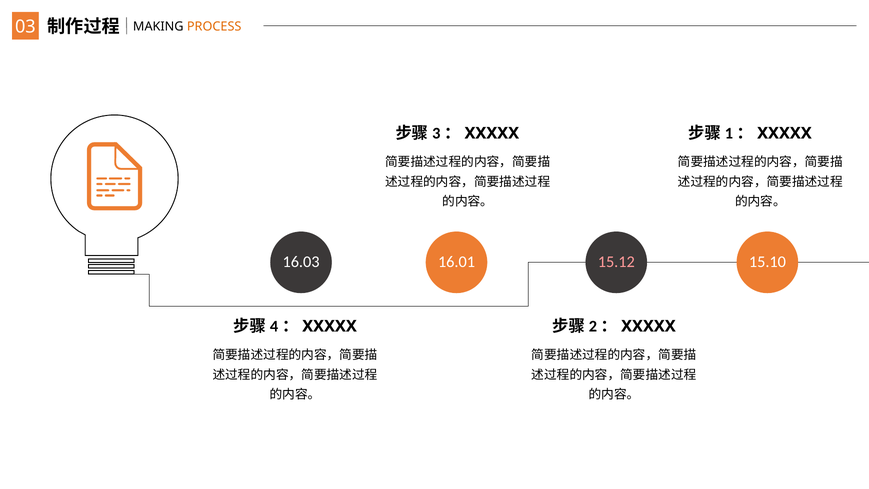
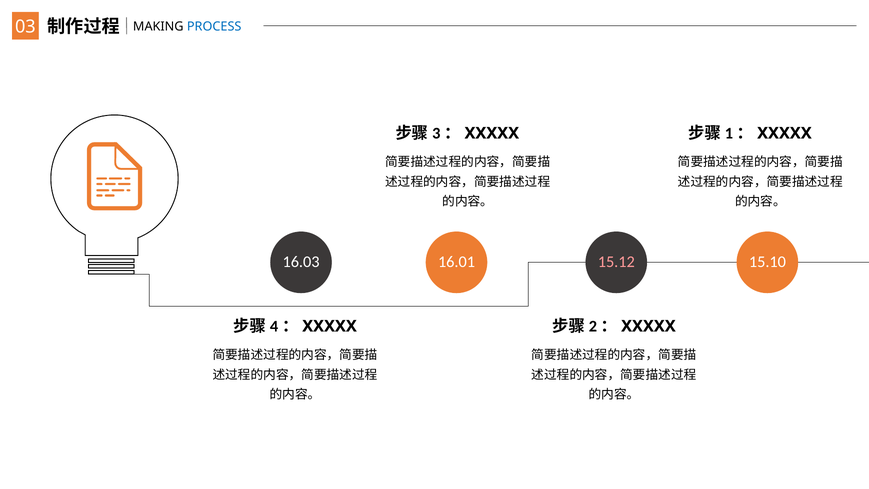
PROCESS colour: orange -> blue
